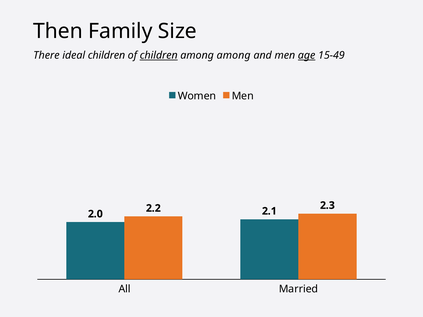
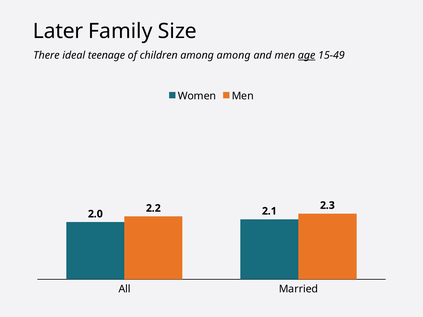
Then: Then -> Later
ideal children: children -> teenage
children at (159, 55) underline: present -> none
